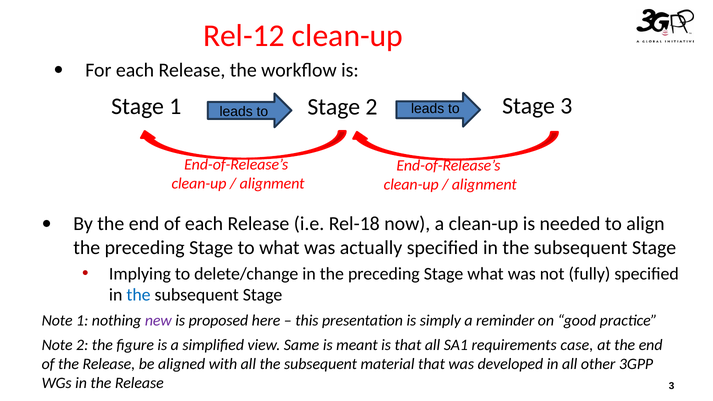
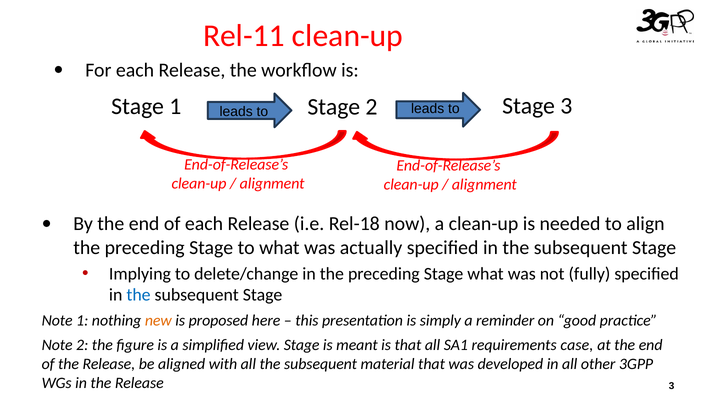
Rel-12: Rel-12 -> Rel-11
new colour: purple -> orange
view Same: Same -> Stage
